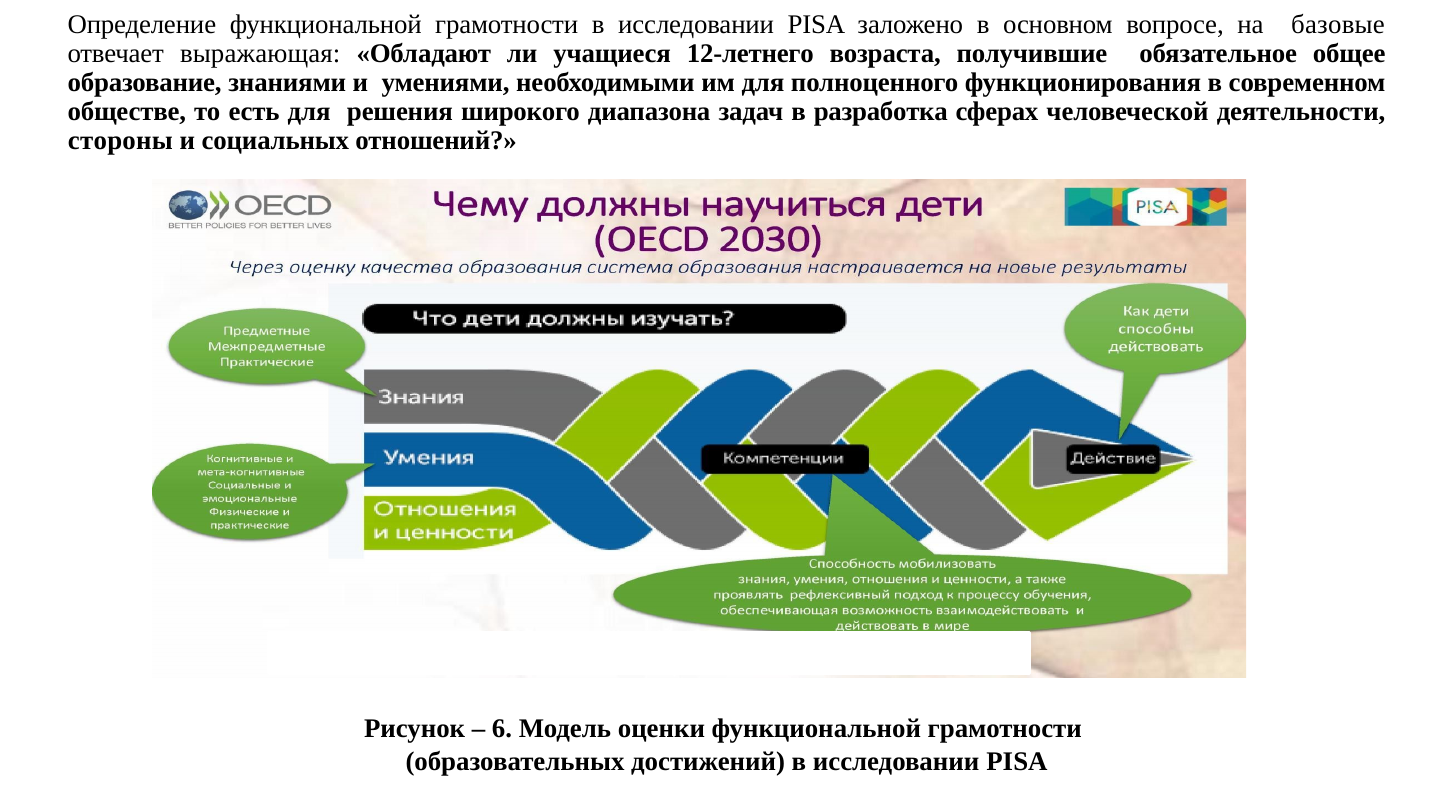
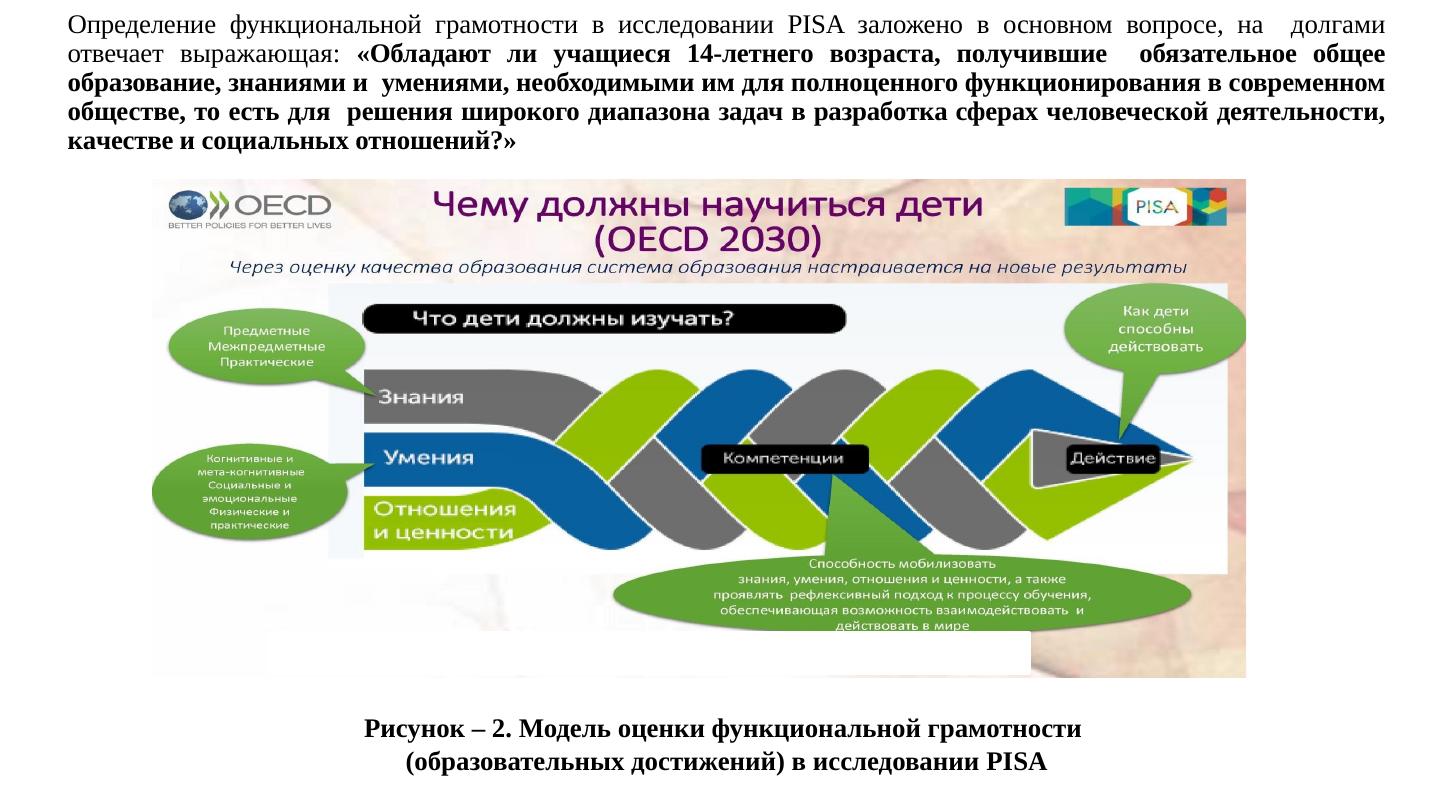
базовые: базовые -> долгами
12-летнего: 12-летнего -> 14-летнего
стороны: стороны -> качестве
6: 6 -> 2
